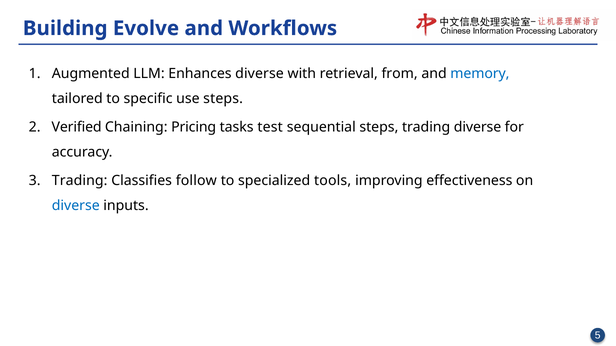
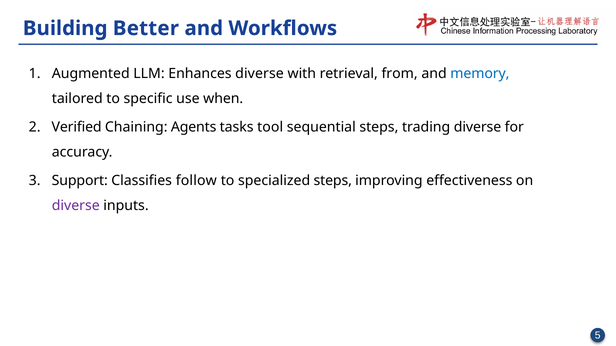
Evolve: Evolve -> Better
use steps: steps -> when
Pricing: Pricing -> Agents
test: test -> tool
Trading at (80, 181): Trading -> Support
specialized tools: tools -> steps
diverse at (76, 206) colour: blue -> purple
